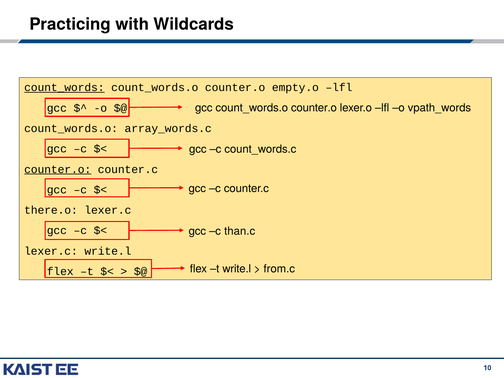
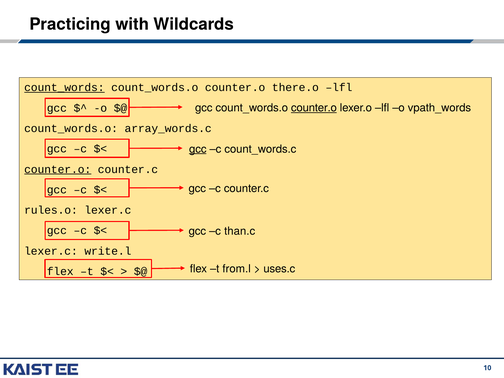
empty.o: empty.o -> there.o
counter.o at (314, 108) underline: none -> present
gcc at (198, 149) underline: none -> present
there.o: there.o -> rules.o
t write.l: write.l -> from.l
from.c: from.c -> uses.c
